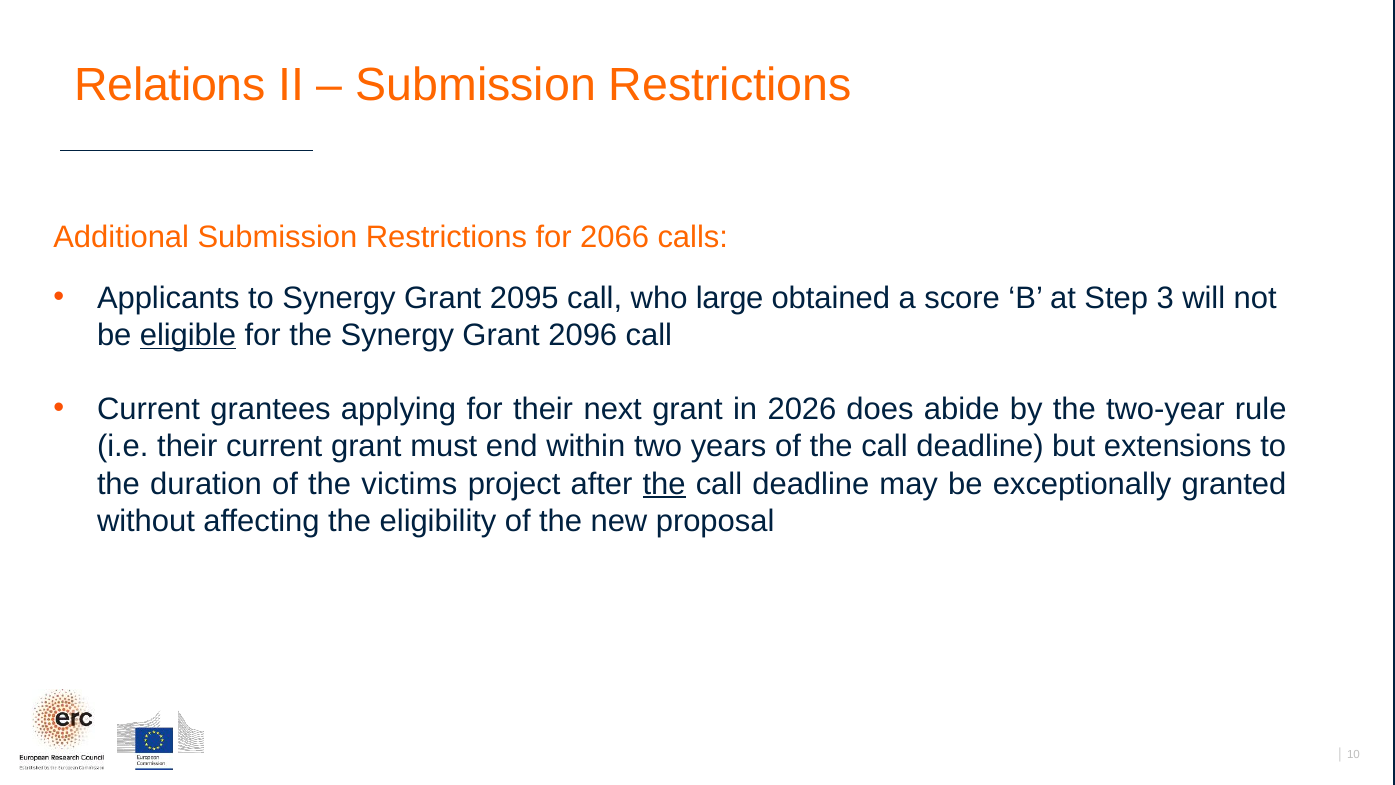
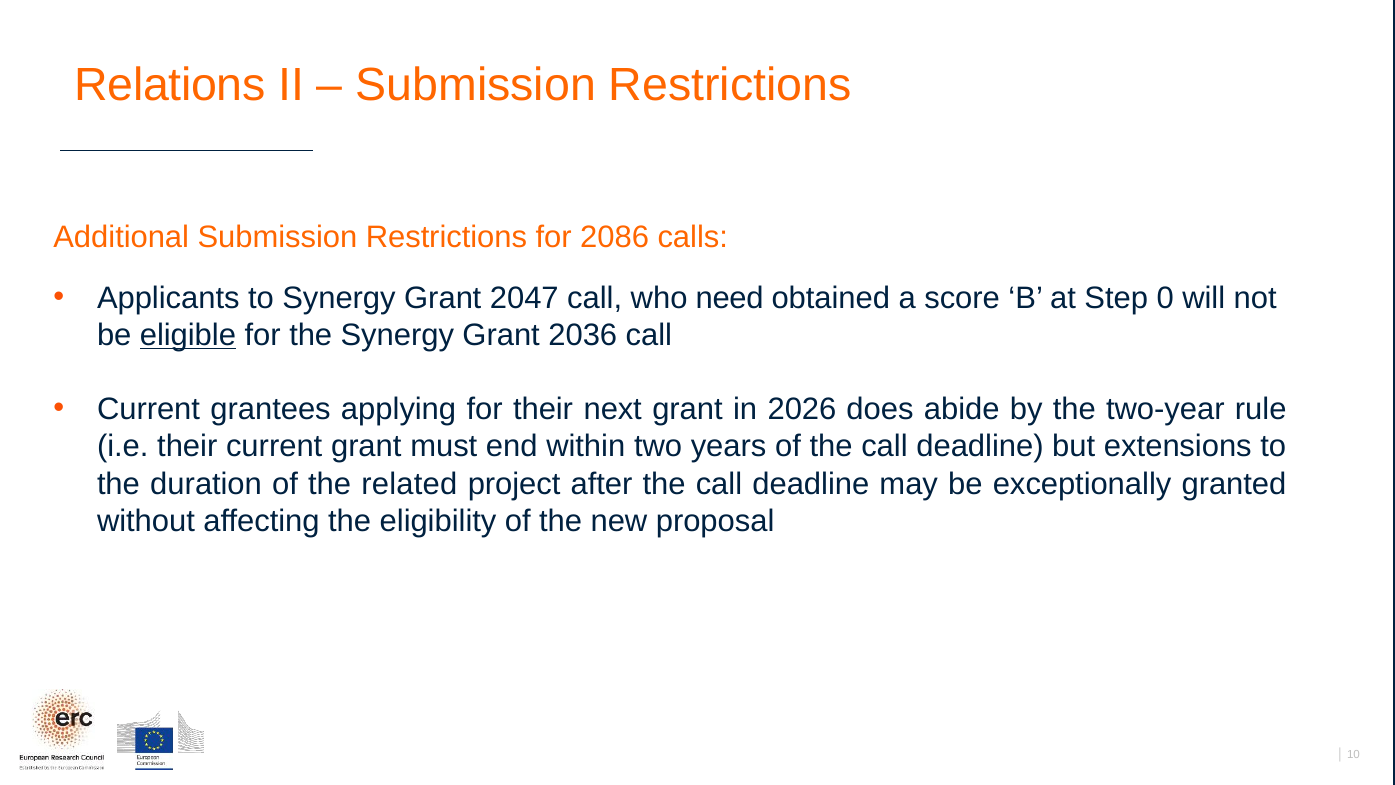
2066: 2066 -> 2086
2095: 2095 -> 2047
large: large -> need
3: 3 -> 0
2096: 2096 -> 2036
victims: victims -> related
the at (664, 484) underline: present -> none
